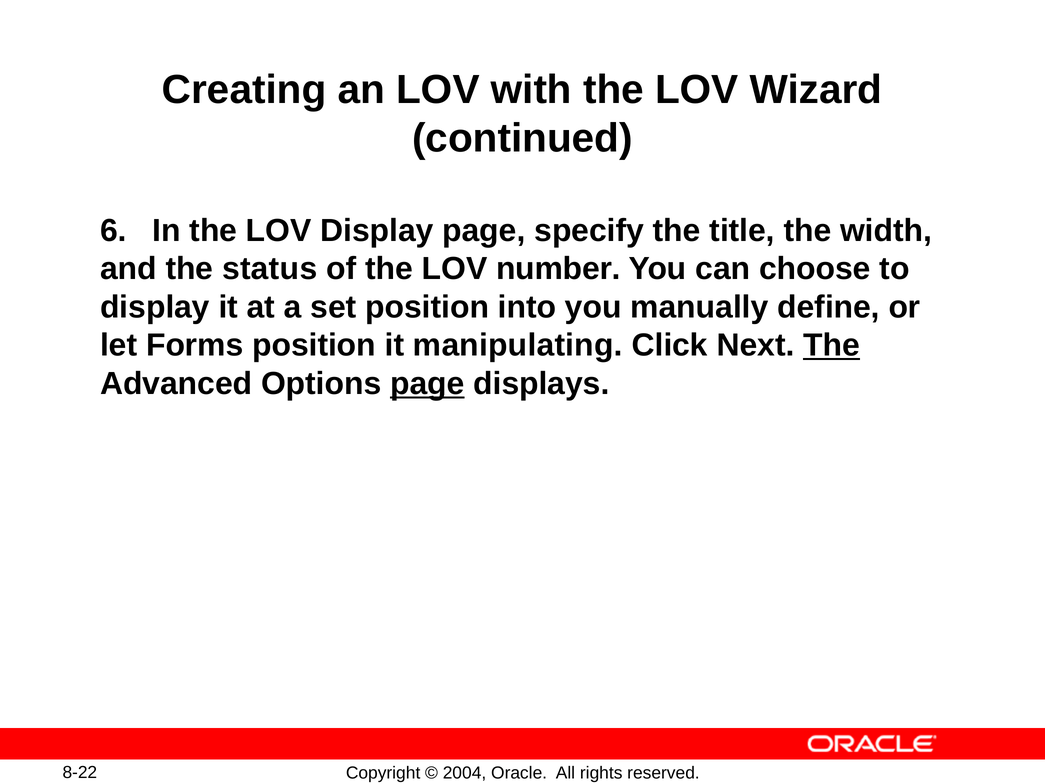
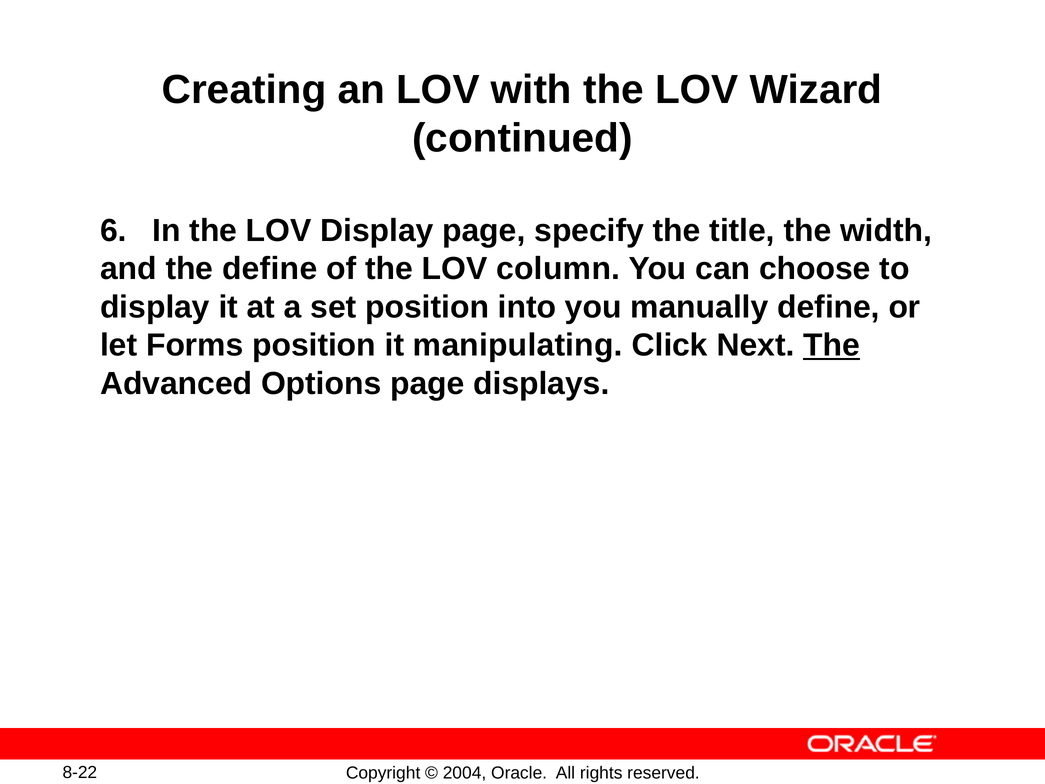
the status: status -> define
number: number -> column
page at (427, 384) underline: present -> none
